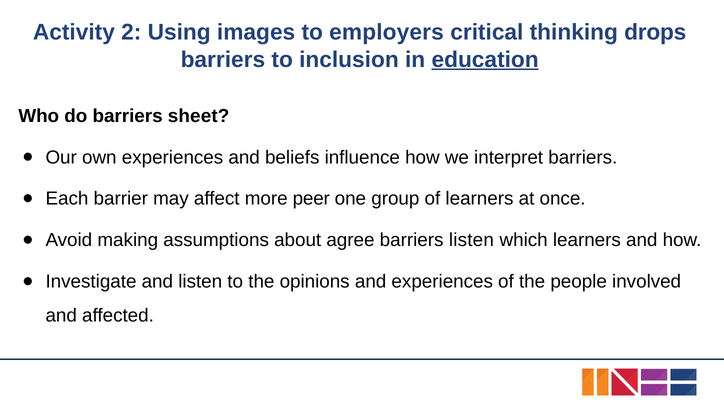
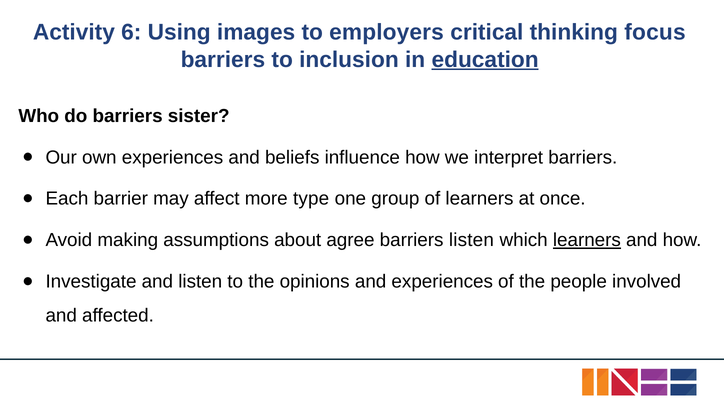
2: 2 -> 6
drops: drops -> focus
sheet: sheet -> sister
peer: peer -> type
learners at (587, 240) underline: none -> present
